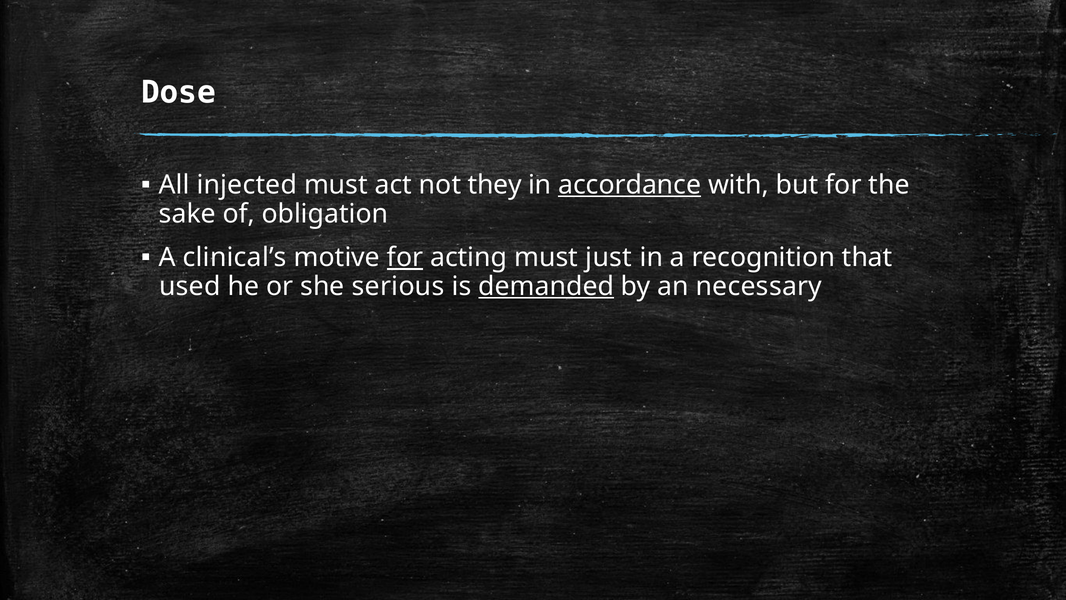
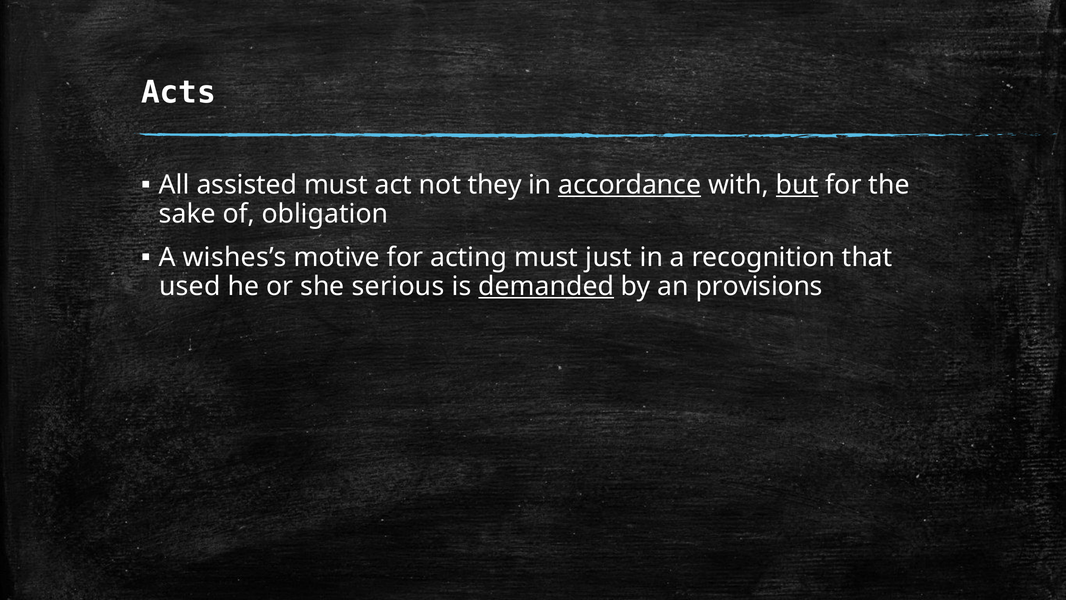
Dose: Dose -> Acts
injected: injected -> assisted
but underline: none -> present
clinical’s: clinical’s -> wishes’s
for at (405, 257) underline: present -> none
necessary: necessary -> provisions
